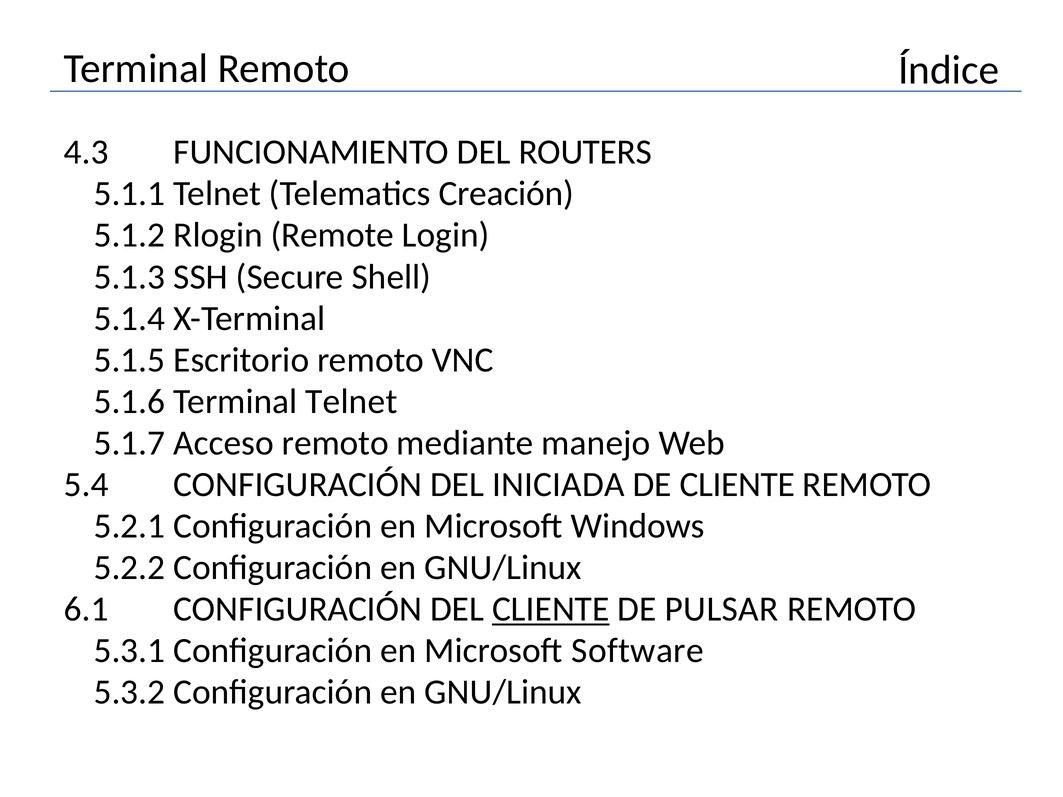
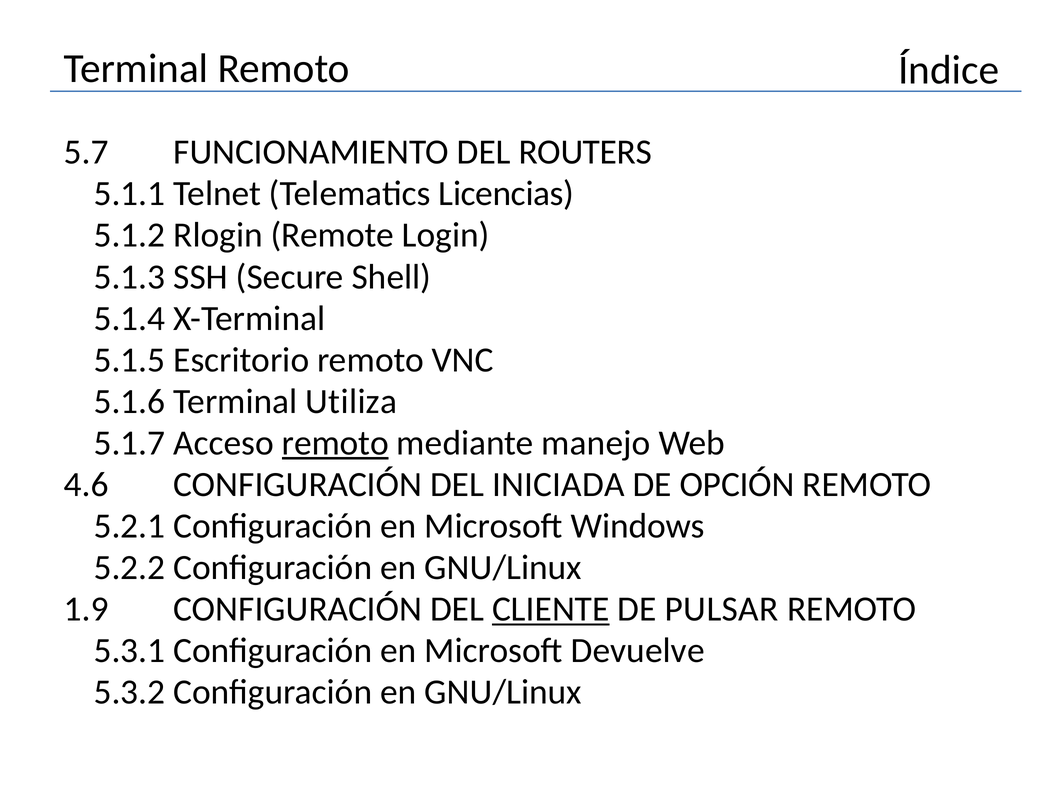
4.3: 4.3 -> 5.7
Creación: Creación -> Licencias
Telnet: Telnet -> Utiliza
remoto at (335, 443) underline: none -> present
5.4: 5.4 -> 4.6
DE CLIENTE: CLIENTE -> OPCIÓN
6.1: 6.1 -> 1.9
Software: Software -> Devuelve
